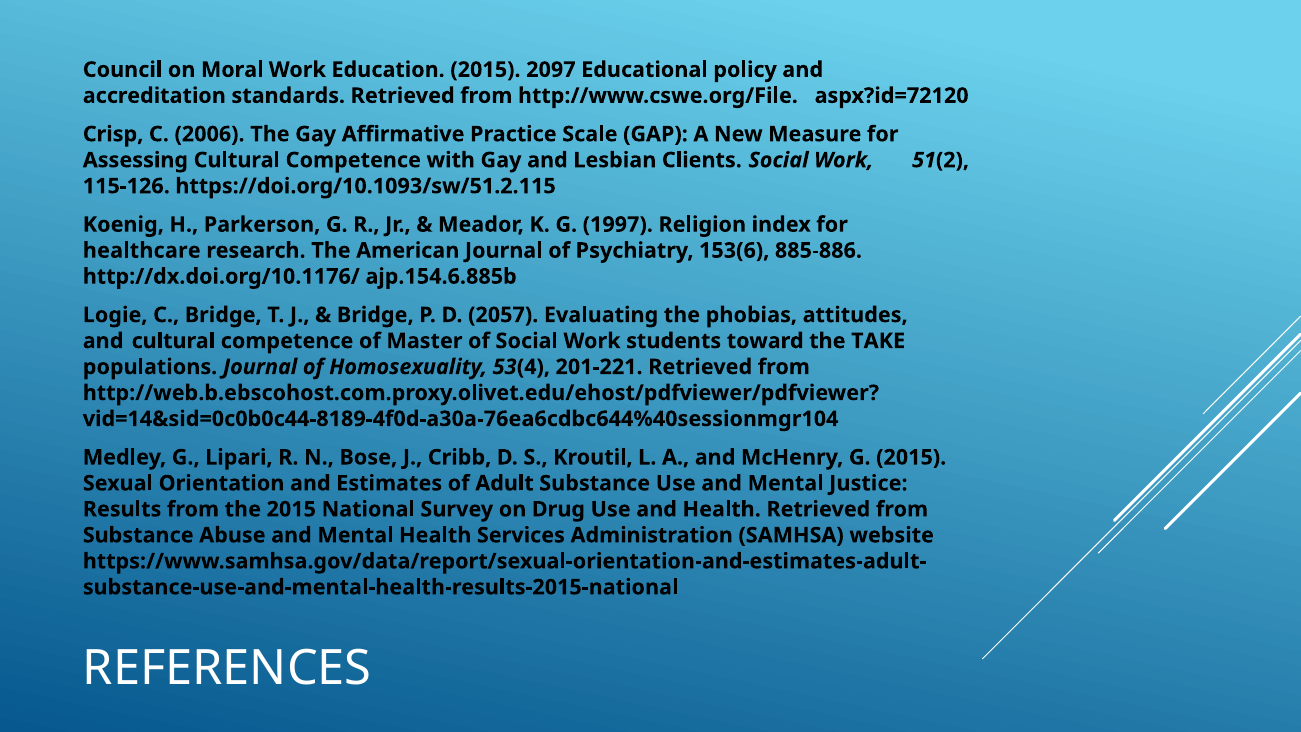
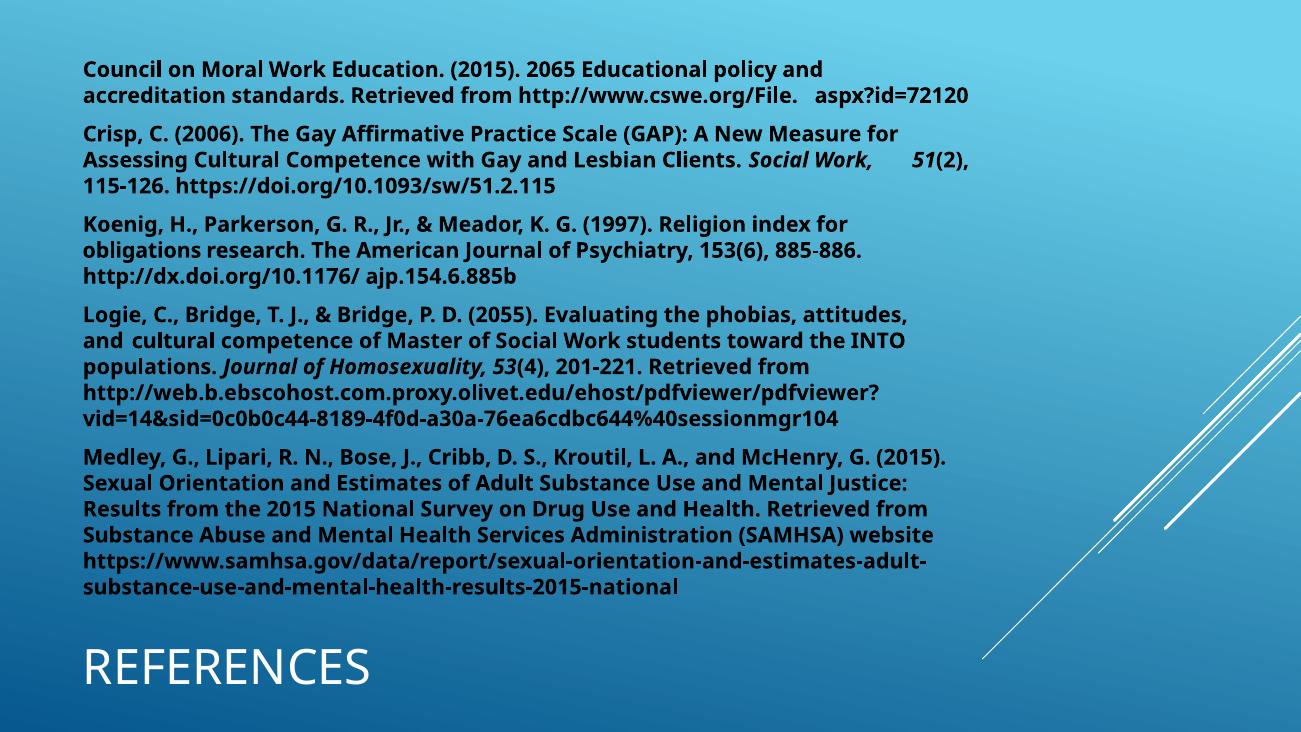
2097: 2097 -> 2065
healthcare: healthcare -> obligations
2057: 2057 -> 2055
TAKE: TAKE -> INTO
